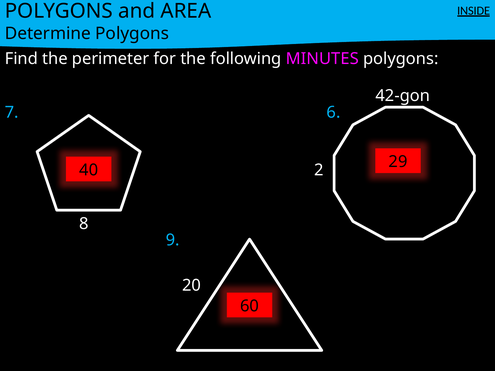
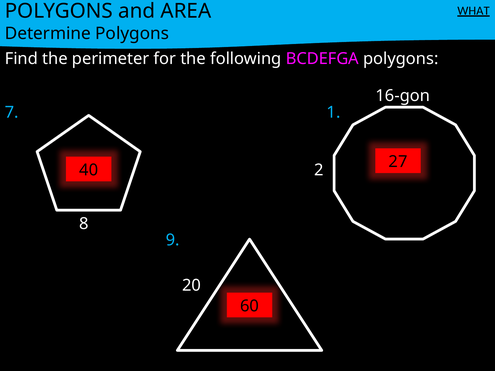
INSIDE: INSIDE -> WHAT
MINUTES: MINUTES -> BCDEFGA
42-gon: 42-gon -> 16-gon
6: 6 -> 1
29: 29 -> 27
